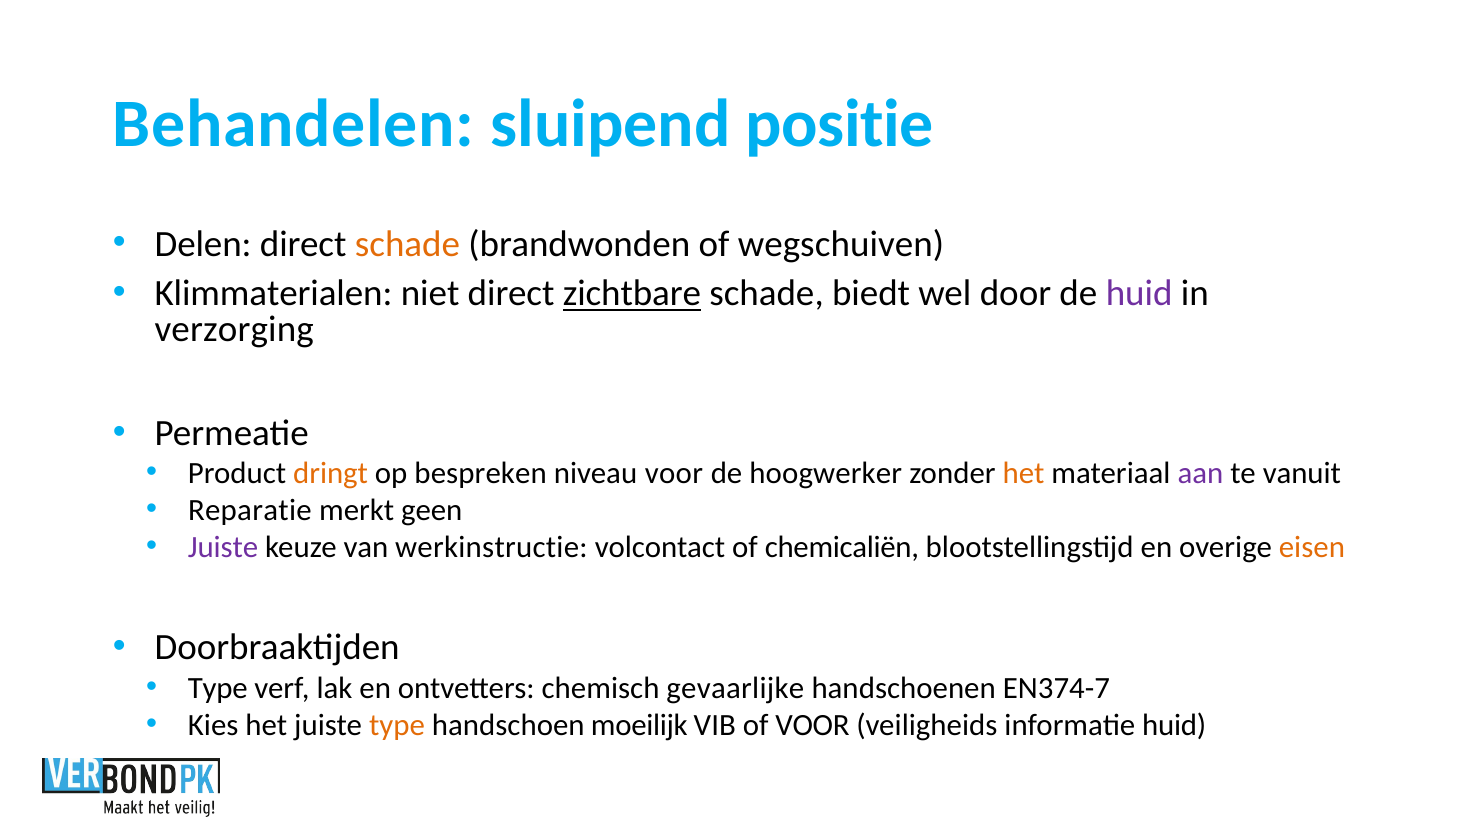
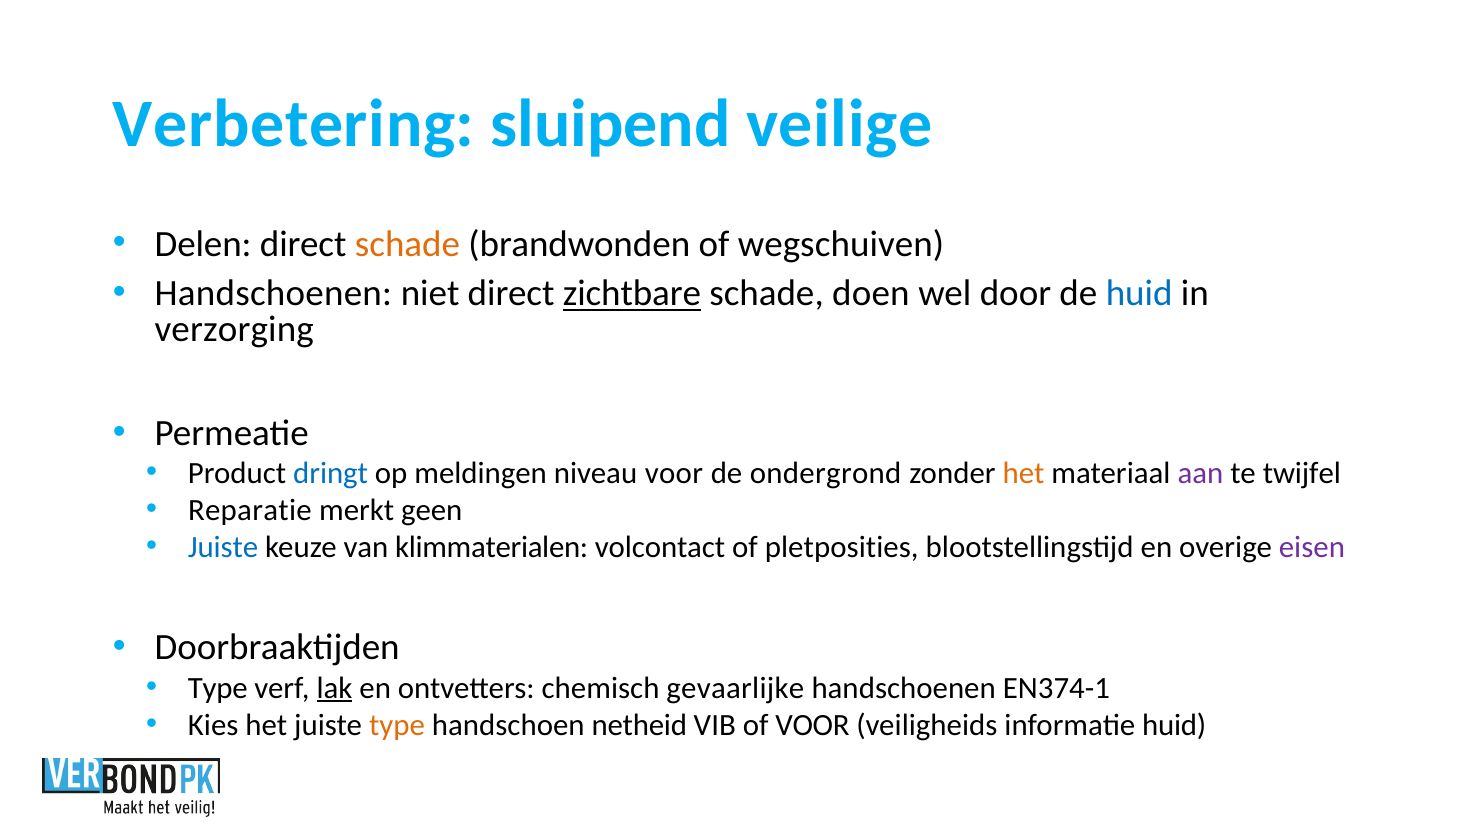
Behandelen: Behandelen -> Verbetering
positie: positie -> veilige
Klimmaterialen at (274, 294): Klimmaterialen -> Handschoenen
biedt: biedt -> doen
huid at (1139, 294) colour: purple -> blue
dringt colour: orange -> blue
bespreken: bespreken -> meldingen
hoogwerker: hoogwerker -> ondergrond
vanuit: vanuit -> twijfel
Juiste at (223, 547) colour: purple -> blue
werkinstructie: werkinstructie -> klimmaterialen
chemicaliën: chemicaliën -> pletposities
eisen colour: orange -> purple
lak underline: none -> present
EN374-7: EN374-7 -> EN374-1
moeilijk: moeilijk -> netheid
